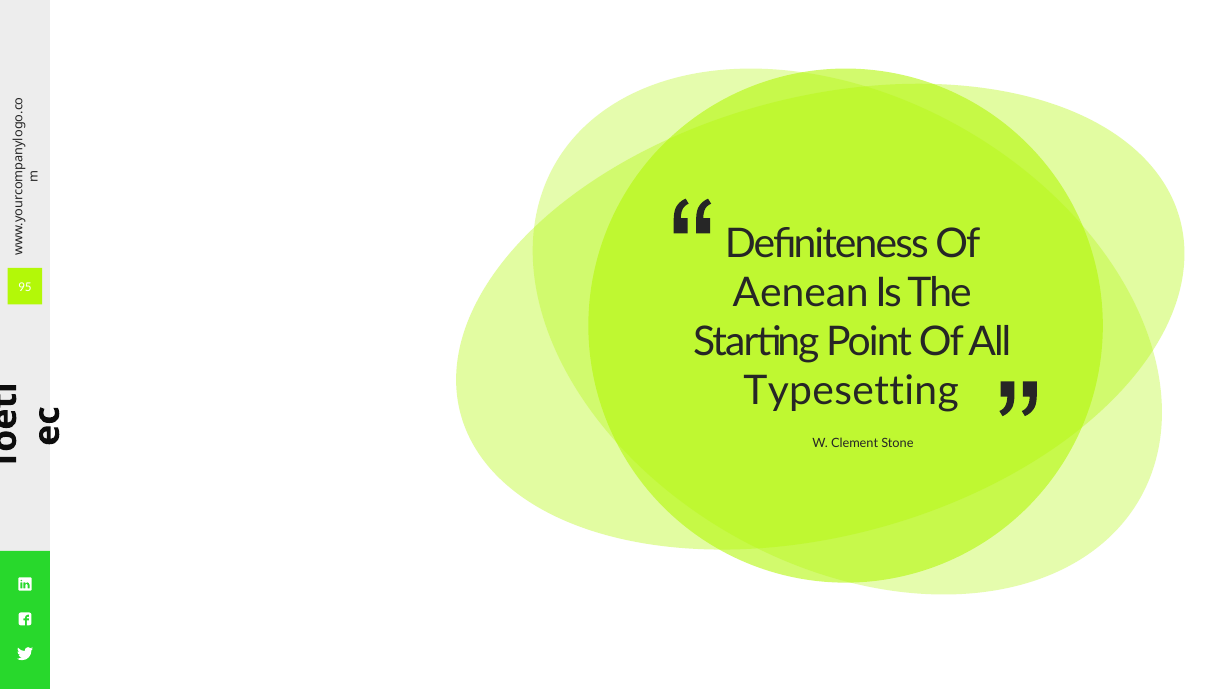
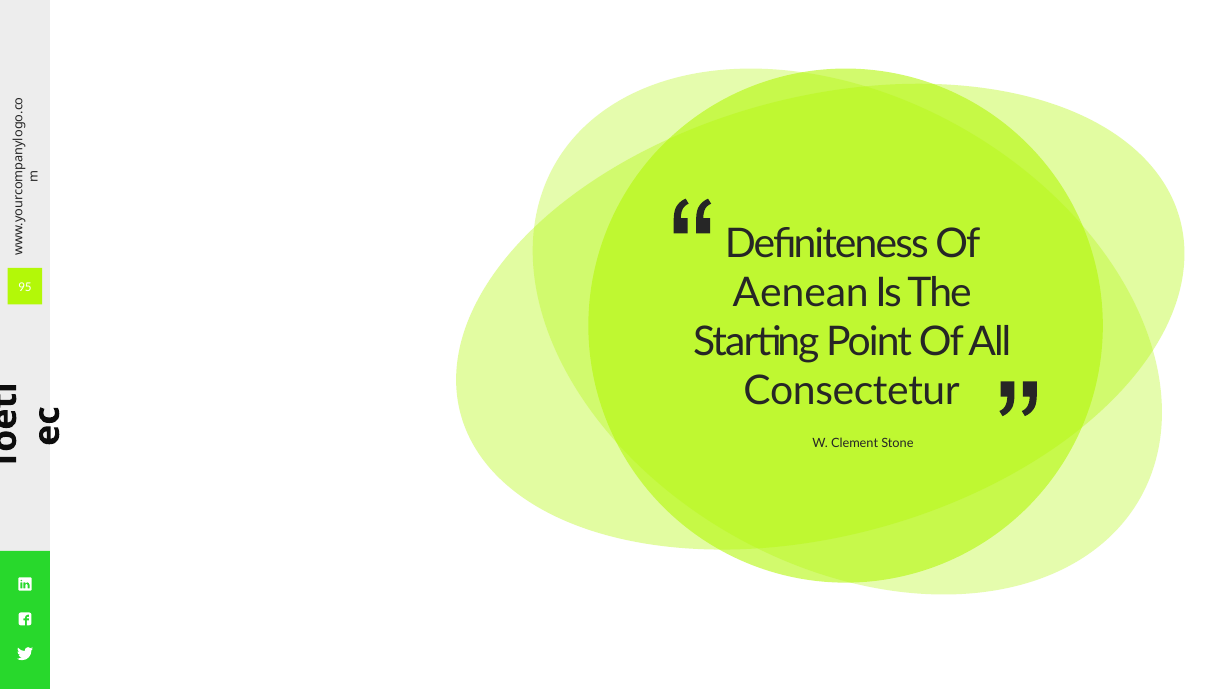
Typesetting: Typesetting -> Consectetur
